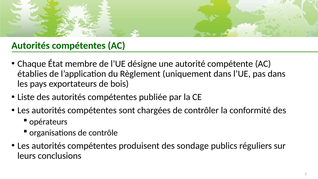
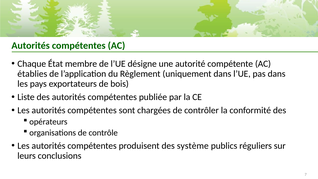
sondage: sondage -> système
